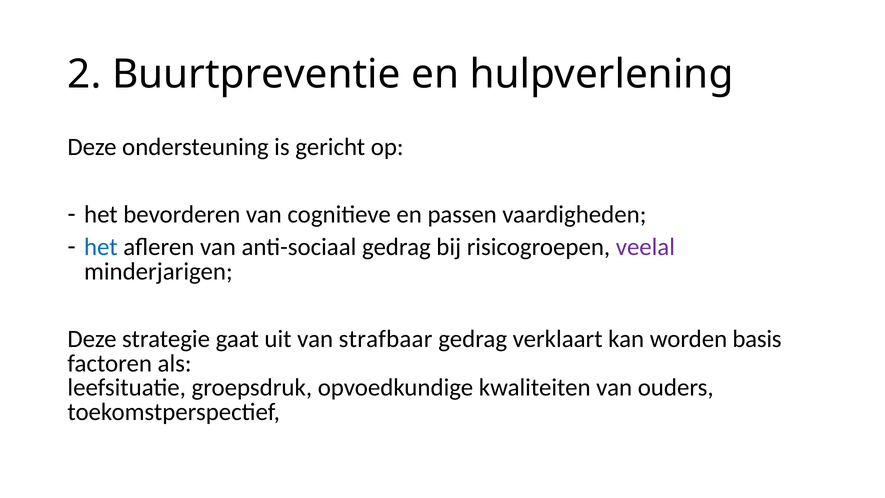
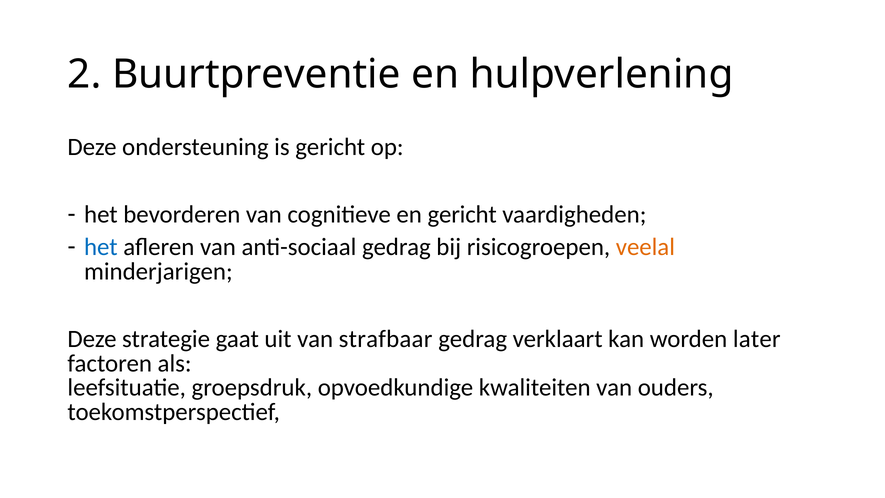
en passen: passen -> gericht
veelal colour: purple -> orange
basis: basis -> later
